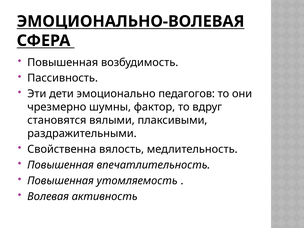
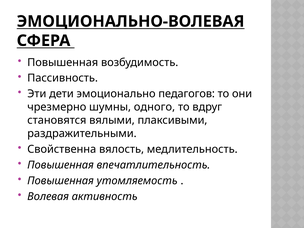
фактор: фактор -> одного
